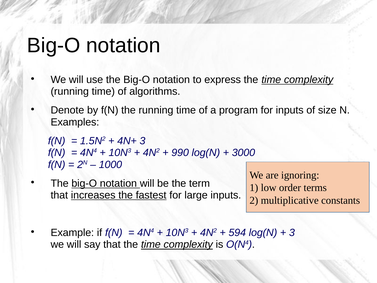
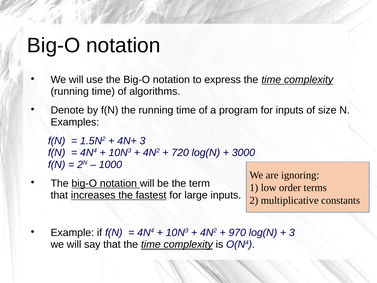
990: 990 -> 720
594: 594 -> 970
